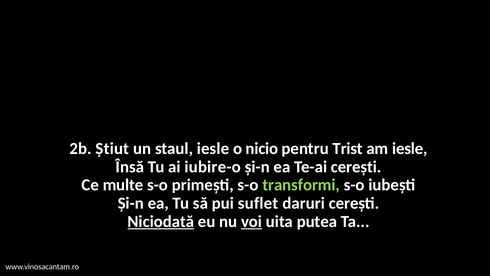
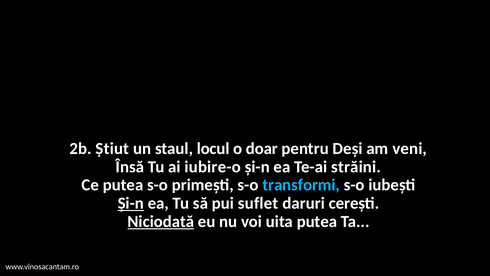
staul iesle: iesle -> locul
nicio: nicio -> doar
Trist: Trist -> Deși
am iesle: iesle -> veni
Te-ai cerești: cerești -> străini
Ce multe: multe -> putea
transformi colour: light green -> light blue
Și-n at (131, 203) underline: none -> present
voi underline: present -> none
